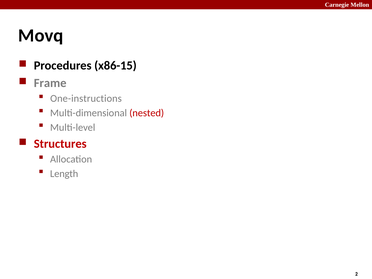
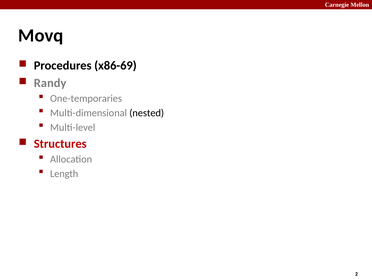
x86-15: x86-15 -> x86-69
Frame: Frame -> Randy
One-instructions: One-instructions -> One-temporaries
nested colour: red -> black
